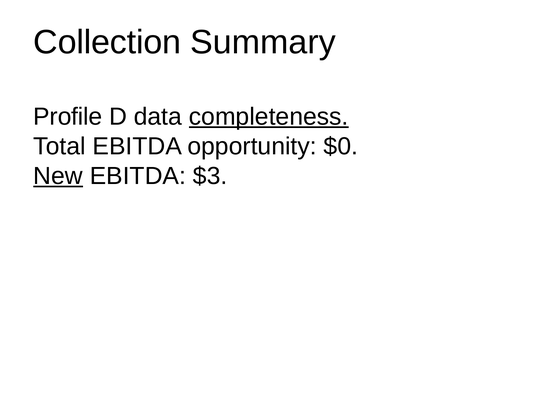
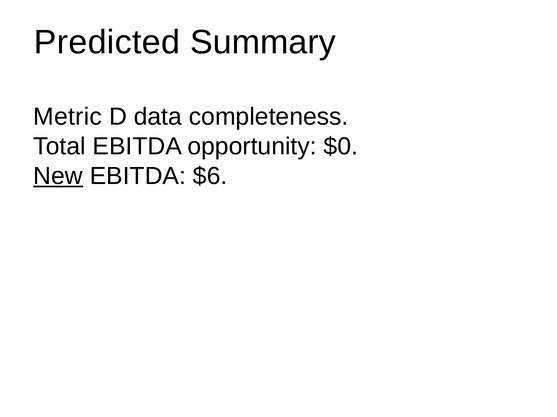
Collection: Collection -> Predicted
Profile: Profile -> Metric
completeness underline: present -> none
$3: $3 -> $6
